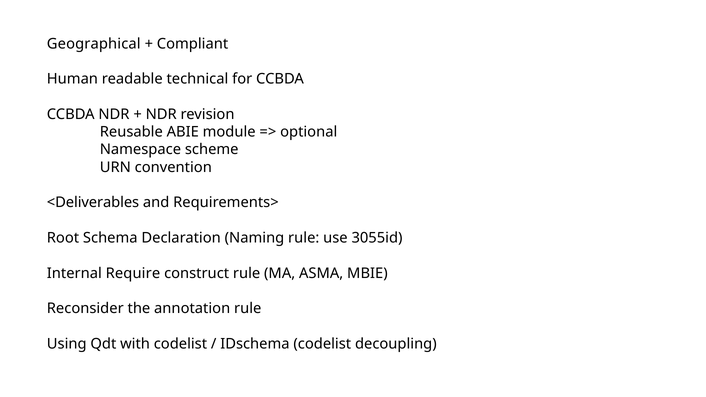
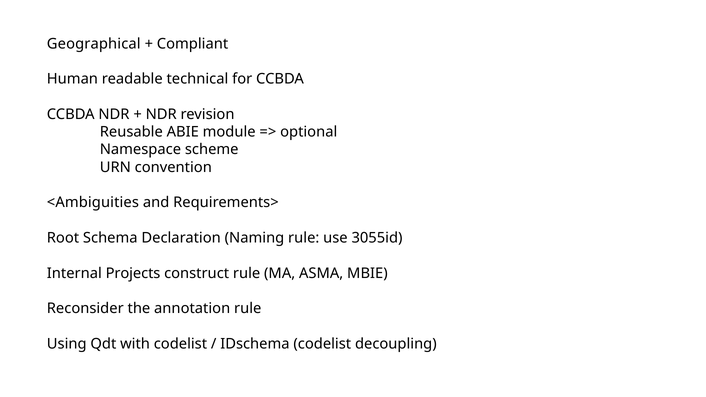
<Deliverables: <Deliverables -> <Ambiguities
Require: Require -> Projects
